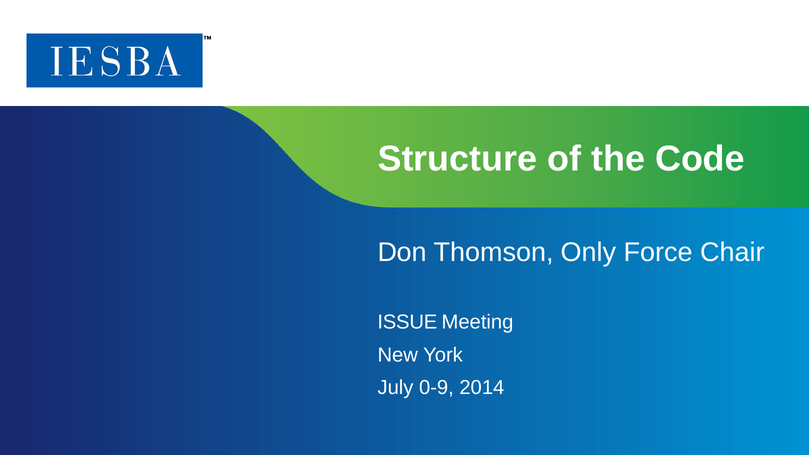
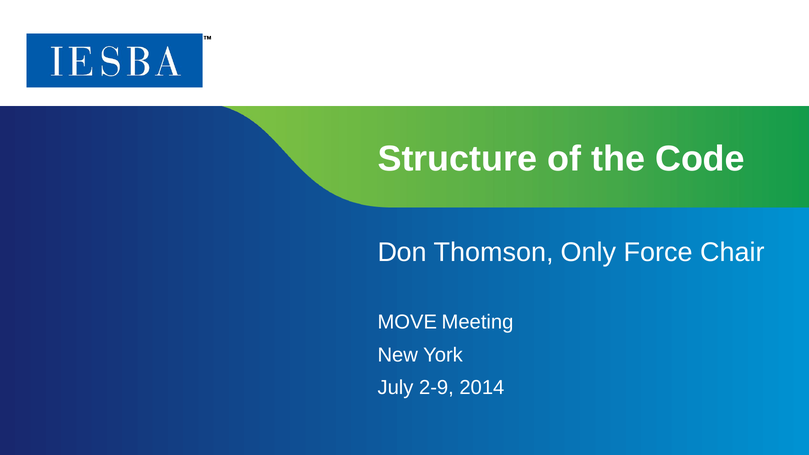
ISSUE: ISSUE -> MOVE
0-9: 0-9 -> 2-9
